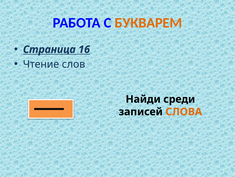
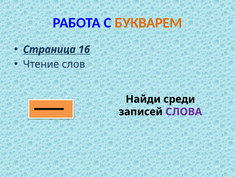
СЛОВА colour: orange -> purple
